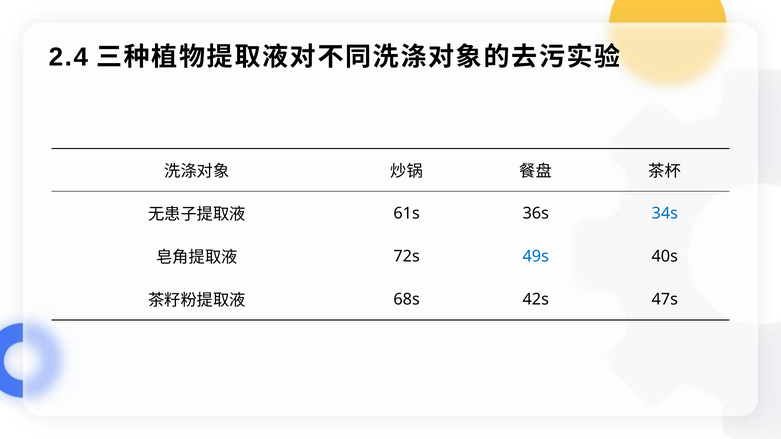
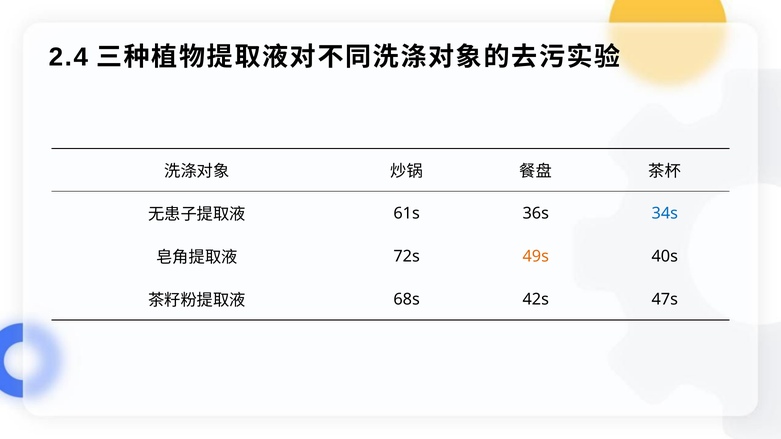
49s colour: blue -> orange
